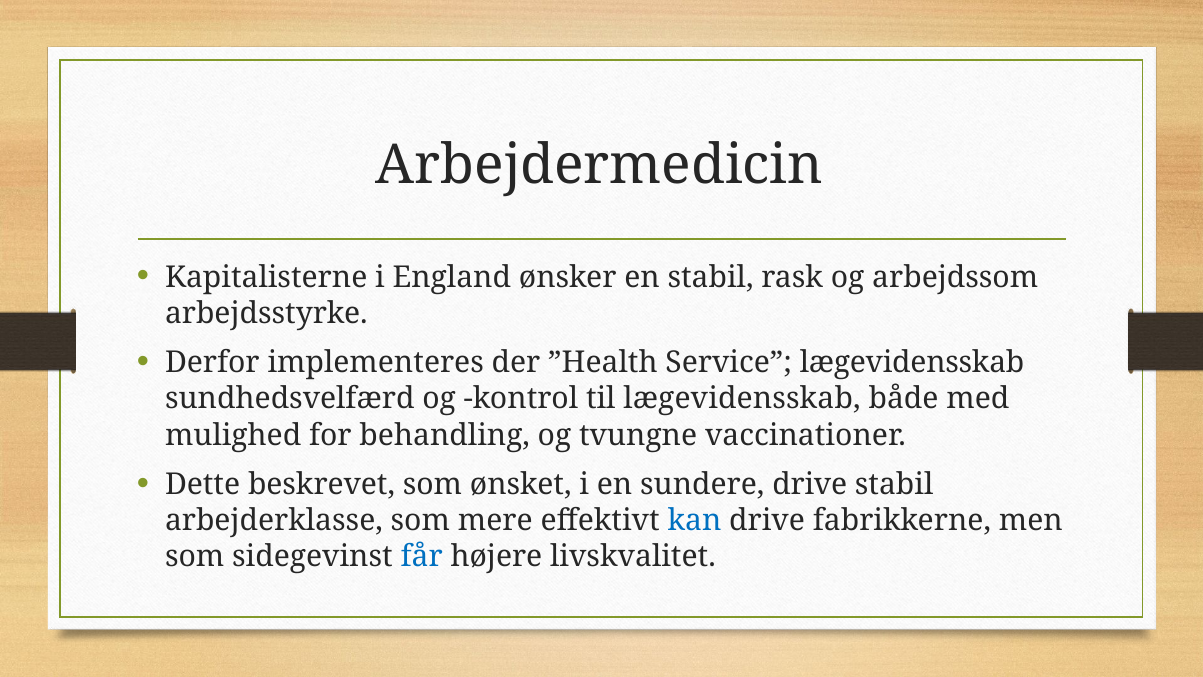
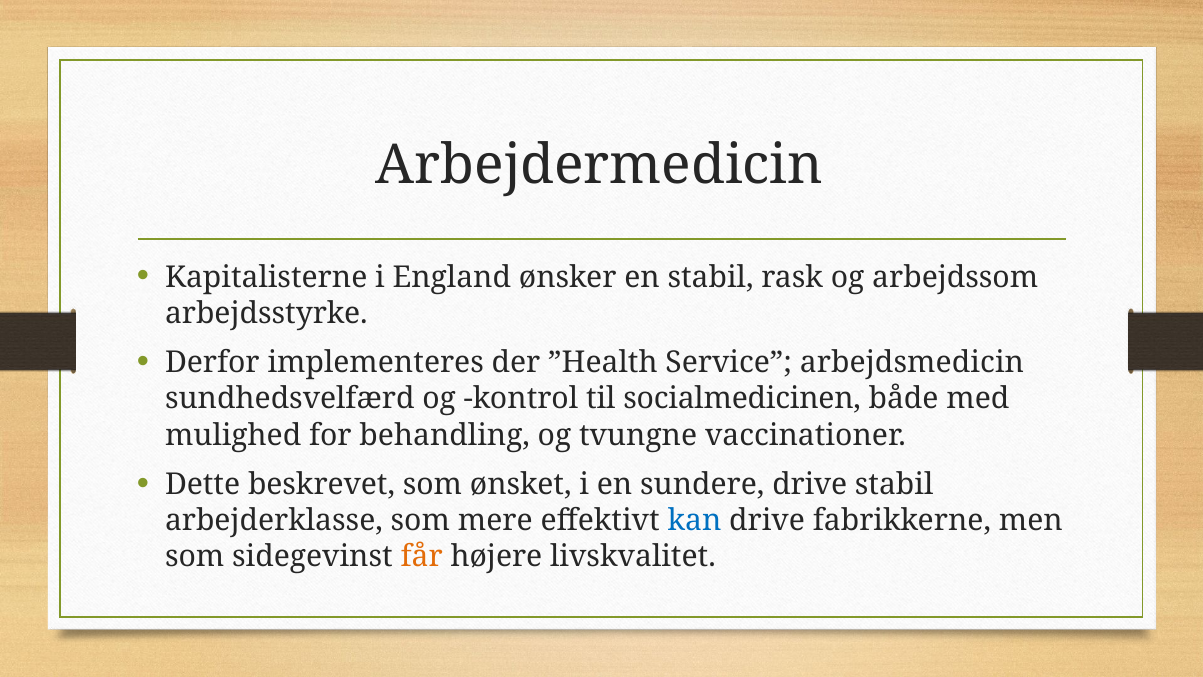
Service lægevidensskab: lægevidensskab -> arbejdsmedicin
til lægevidensskab: lægevidensskab -> socialmedicinen
får colour: blue -> orange
